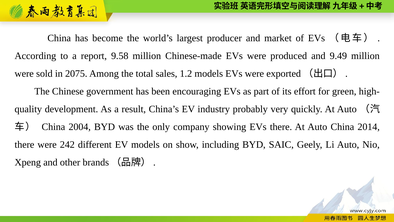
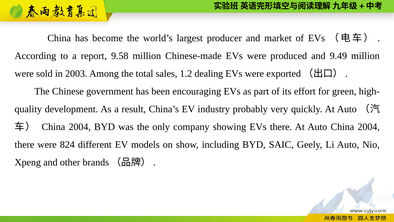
2075: 2075 -> 2003
1.2 models: models -> dealing
Auto China 2014: 2014 -> 2004
242: 242 -> 824
